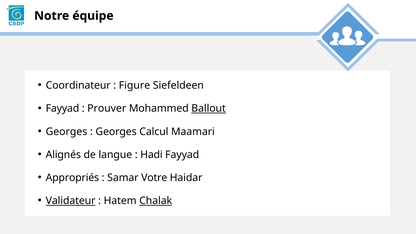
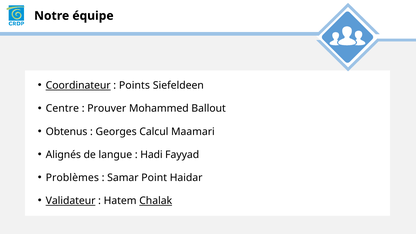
Coordinateur underline: none -> present
Figure: Figure -> Points
Fayyad at (62, 109): Fayyad -> Centre
Ballout underline: present -> none
Georges at (66, 132): Georges -> Obtenus
Appropriés: Appropriés -> Problèmes
Votre: Votre -> Point
